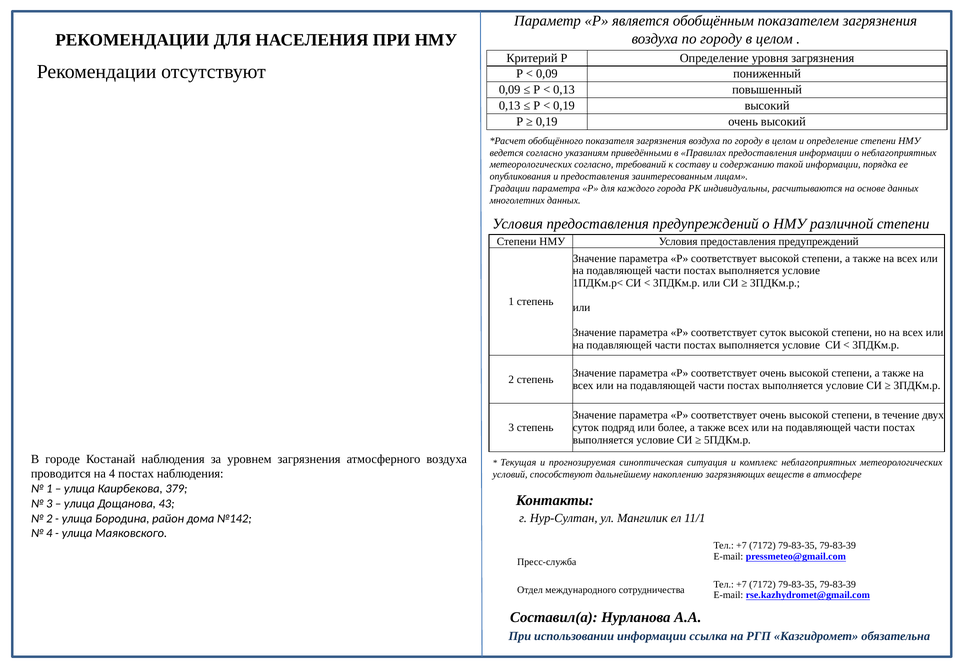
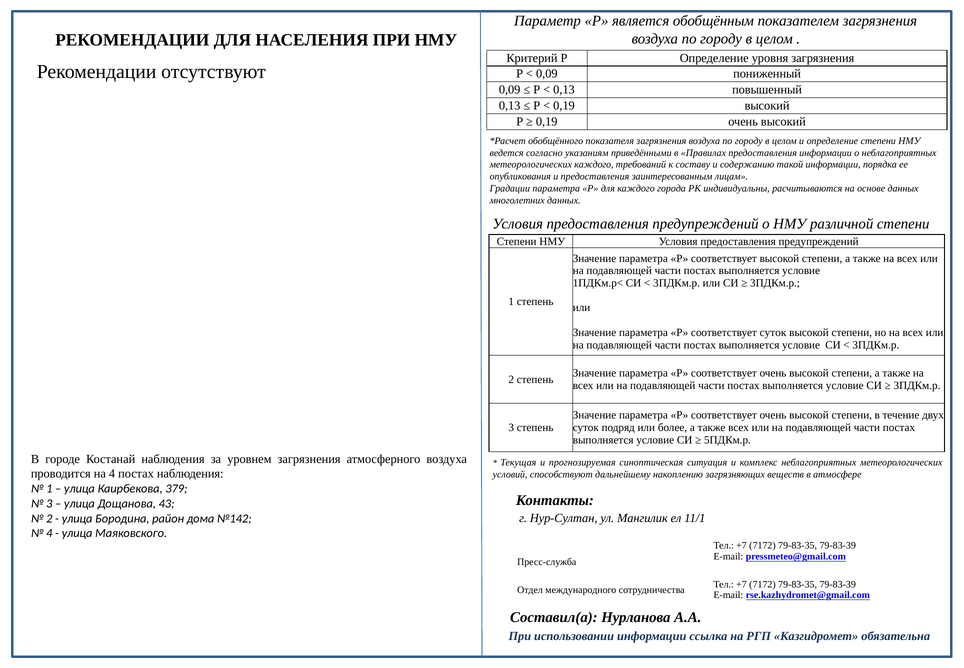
метеорологических согласно: согласно -> каждого
